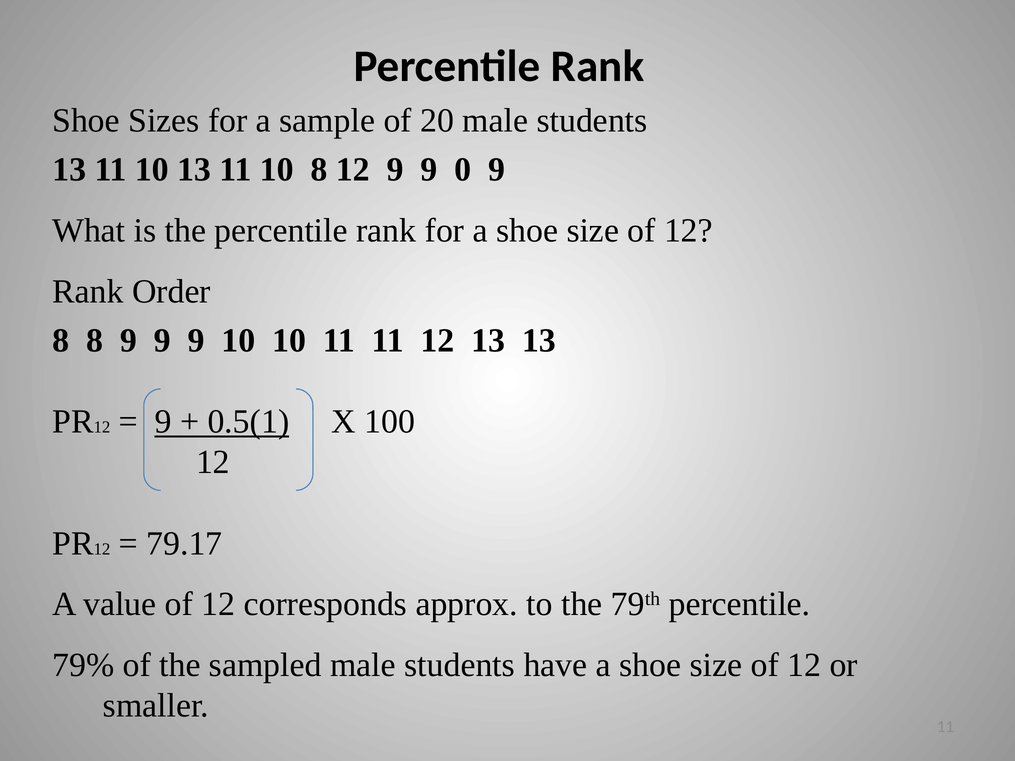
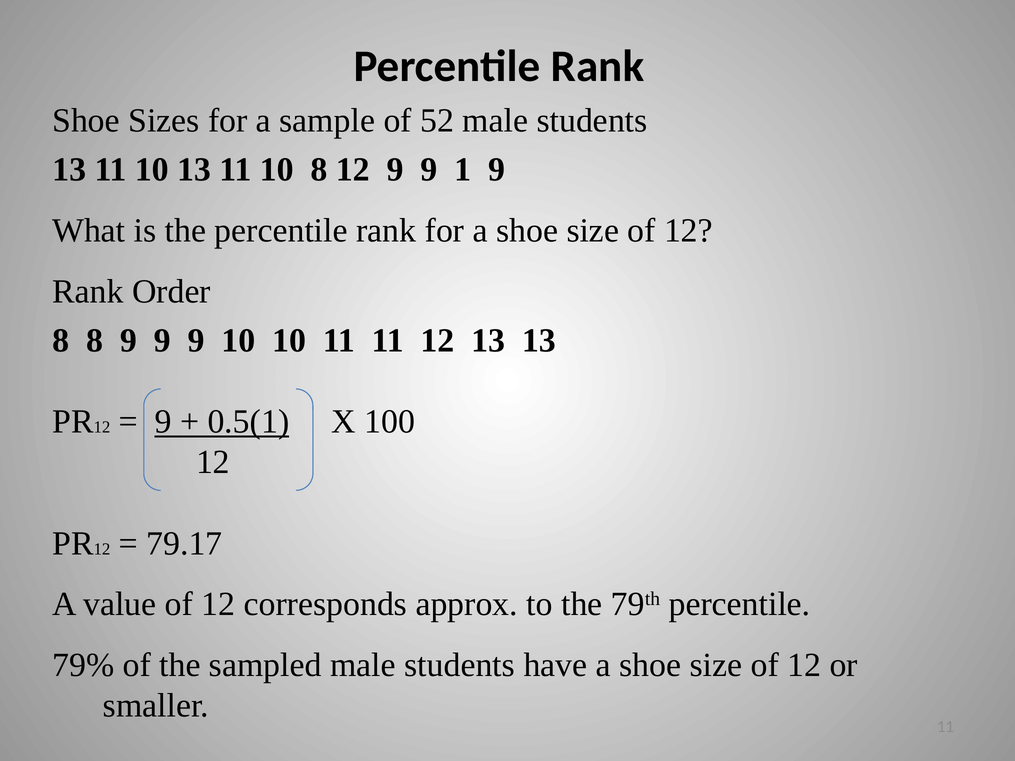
20: 20 -> 52
0: 0 -> 1
